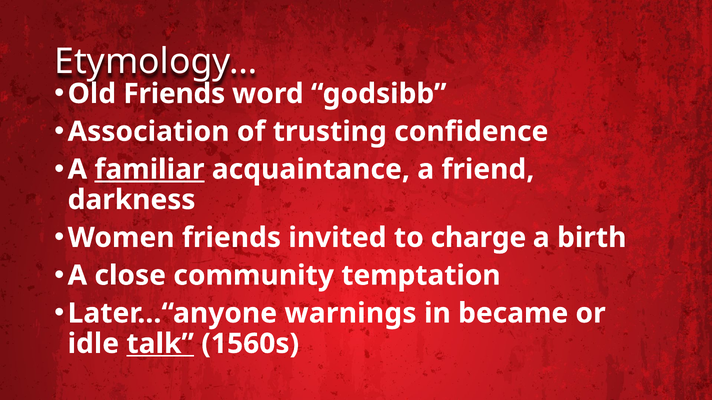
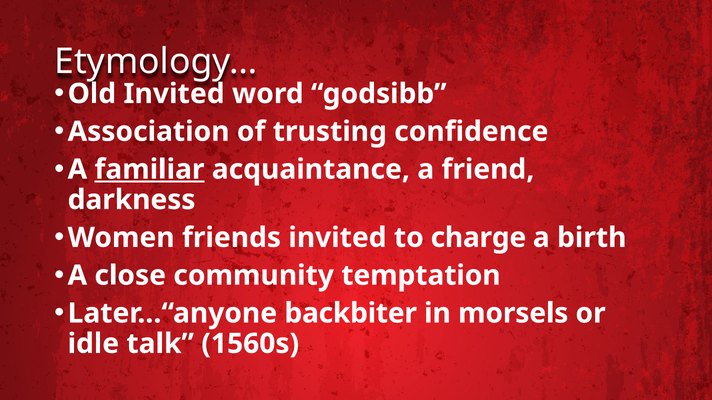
Old Friends: Friends -> Invited
warnings: warnings -> backbiter
became: became -> morsels
talk underline: present -> none
